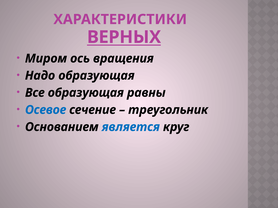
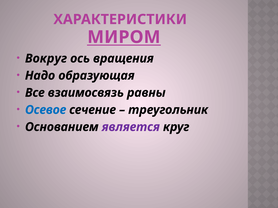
ВЕРНЫХ: ВЕРНЫХ -> МИРОМ
Миром: Миром -> Вокруг
Все образующая: образующая -> взаимосвязь
является colour: blue -> purple
